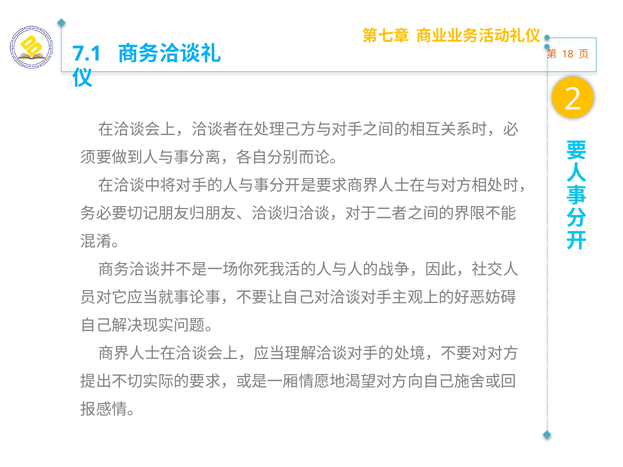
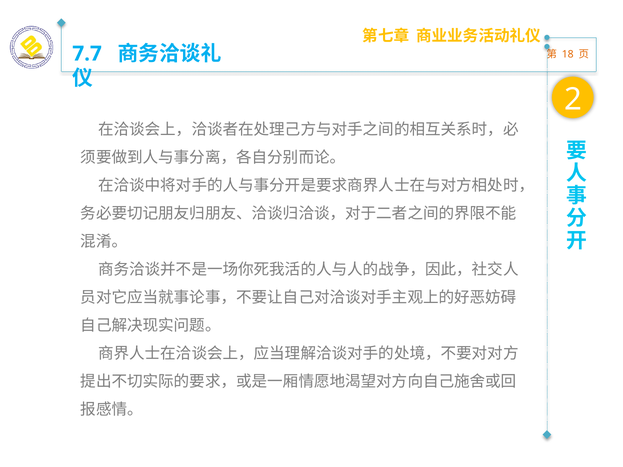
7.1: 7.1 -> 7.7
